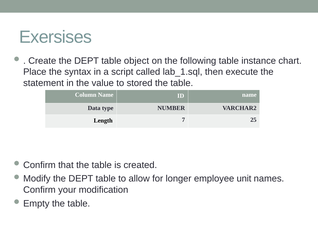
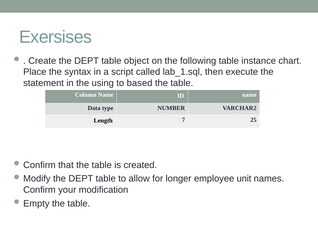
value: value -> using
stored: stored -> based
